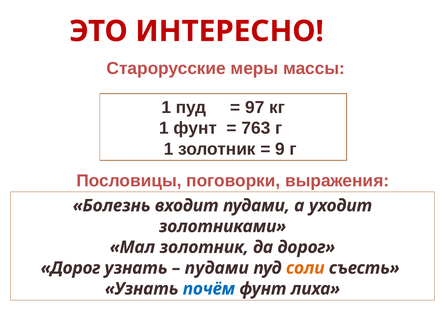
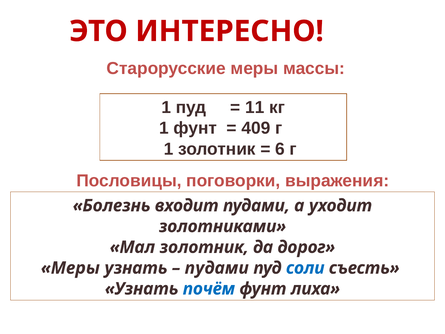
97: 97 -> 11
763: 763 -> 409
9: 9 -> 6
Дорог at (71, 268): Дорог -> Меры
соли colour: orange -> blue
